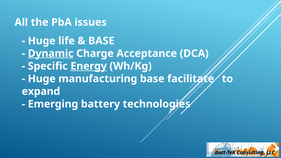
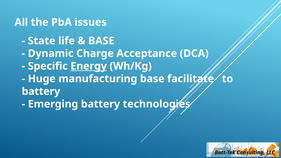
Huge at (42, 41): Huge -> State
Dynamic underline: present -> none
expand at (41, 91): expand -> battery
